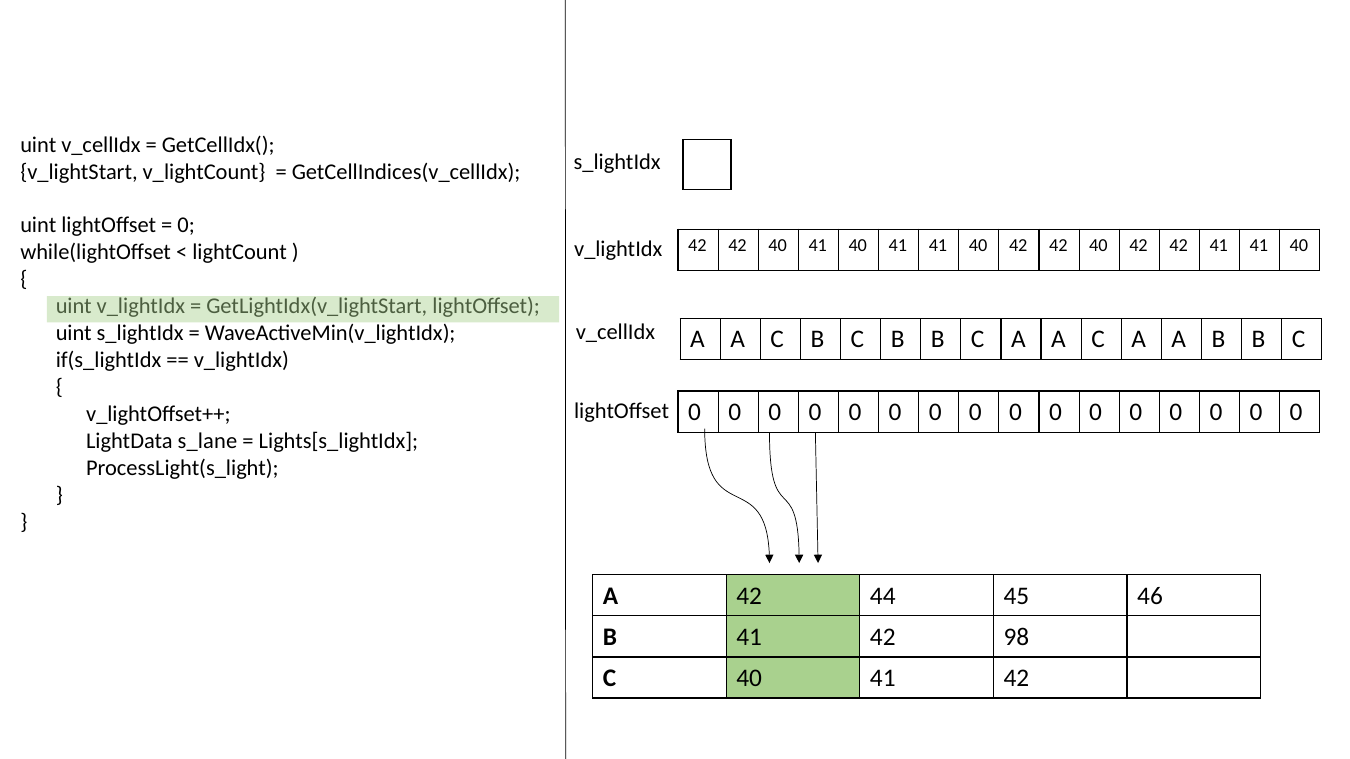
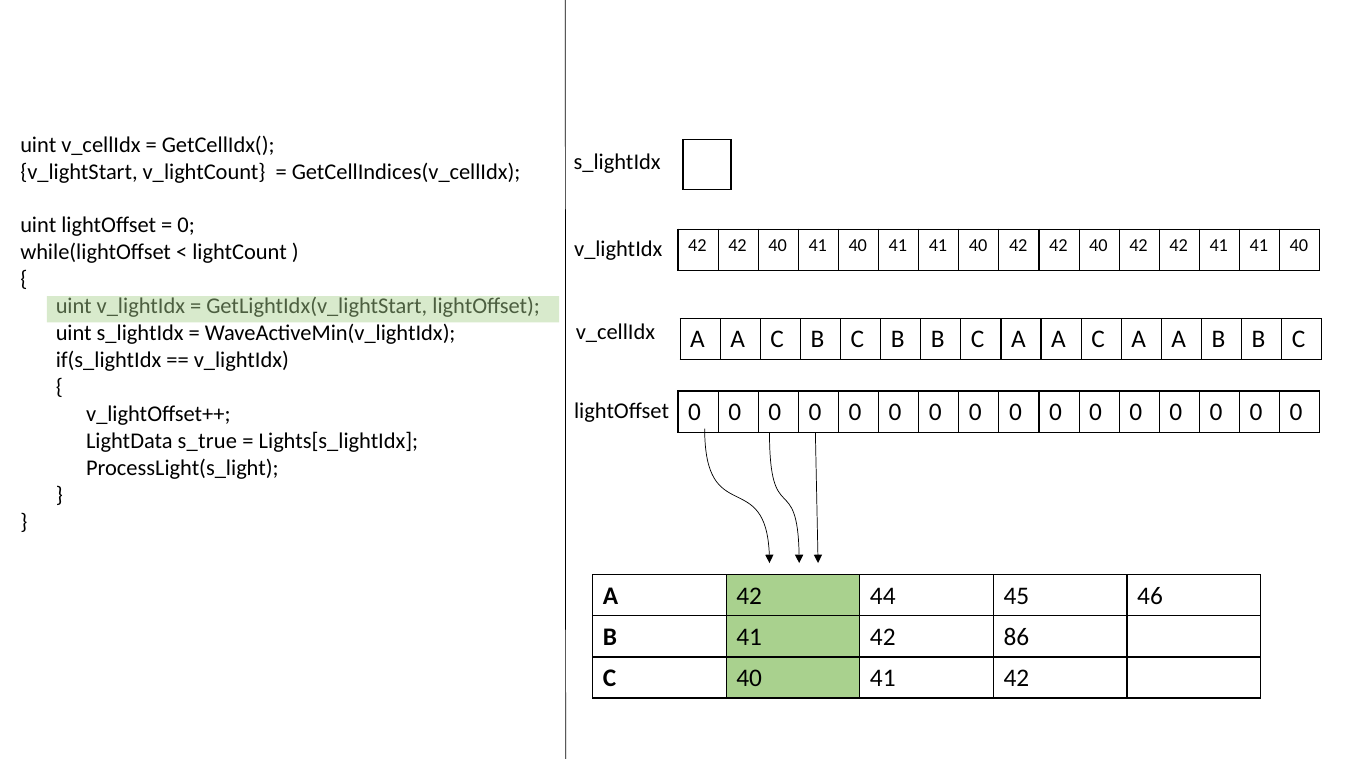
s_lane: s_lane -> s_true
98: 98 -> 86
